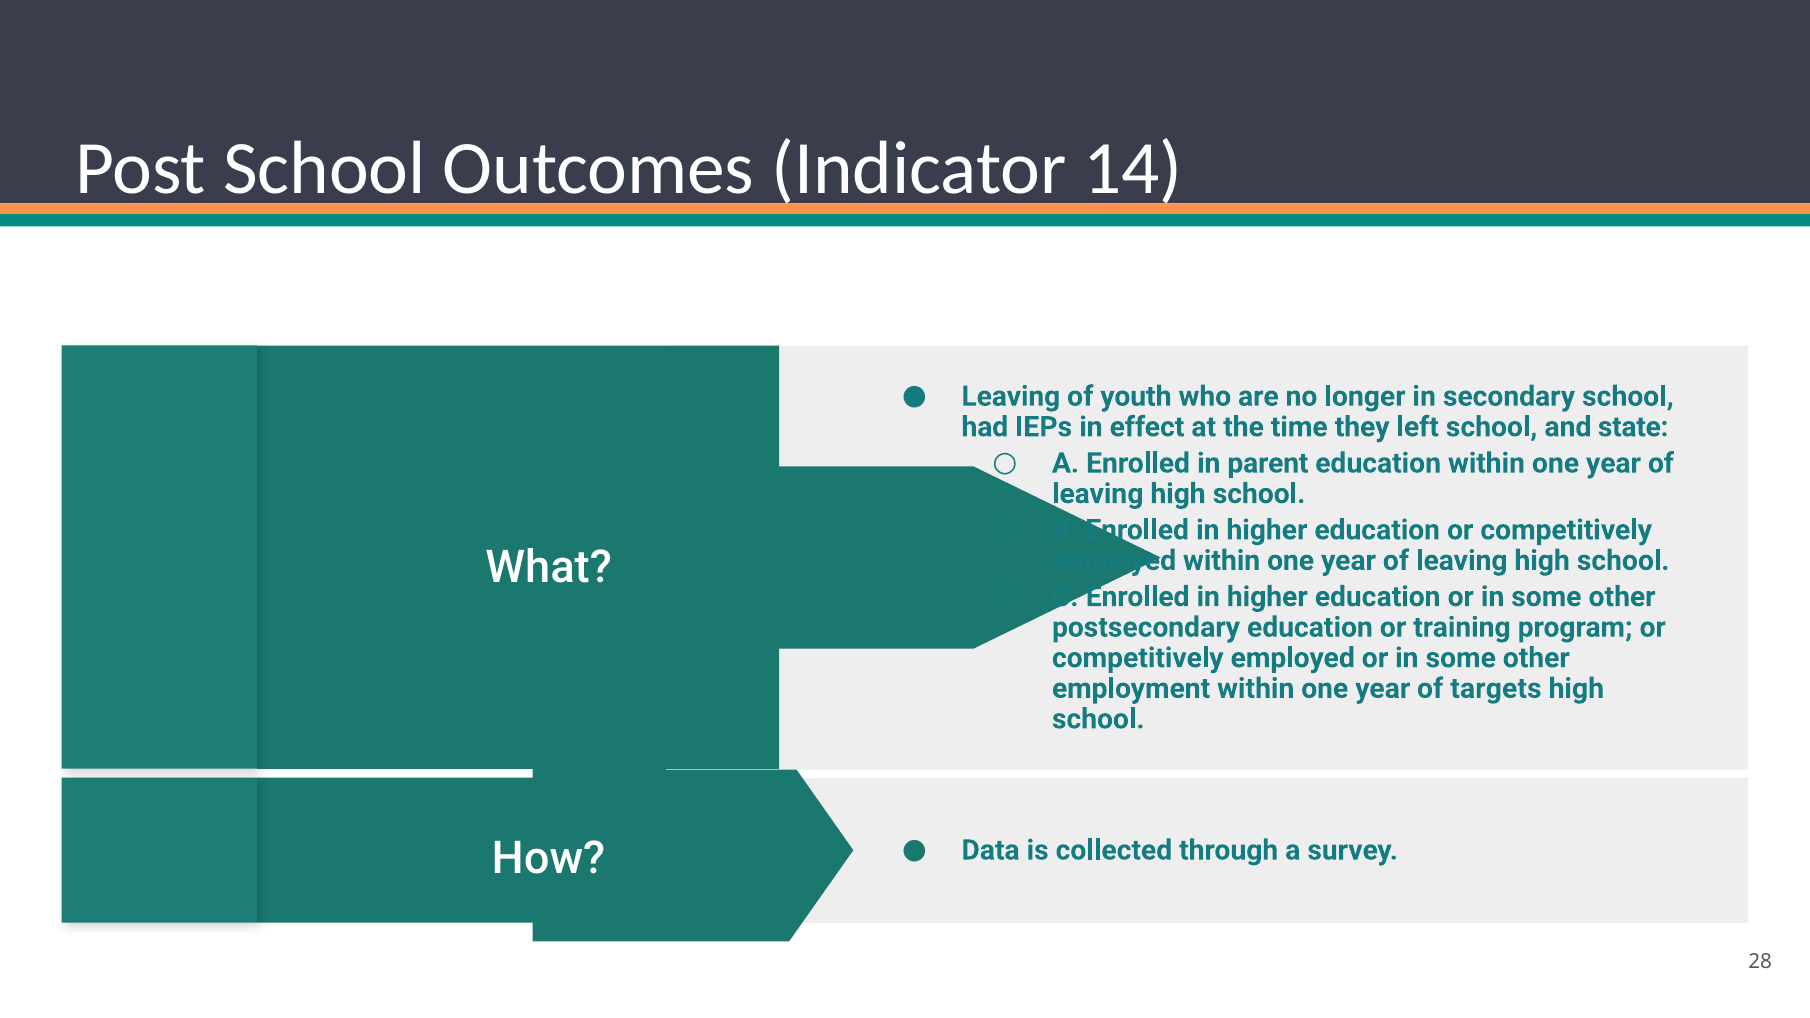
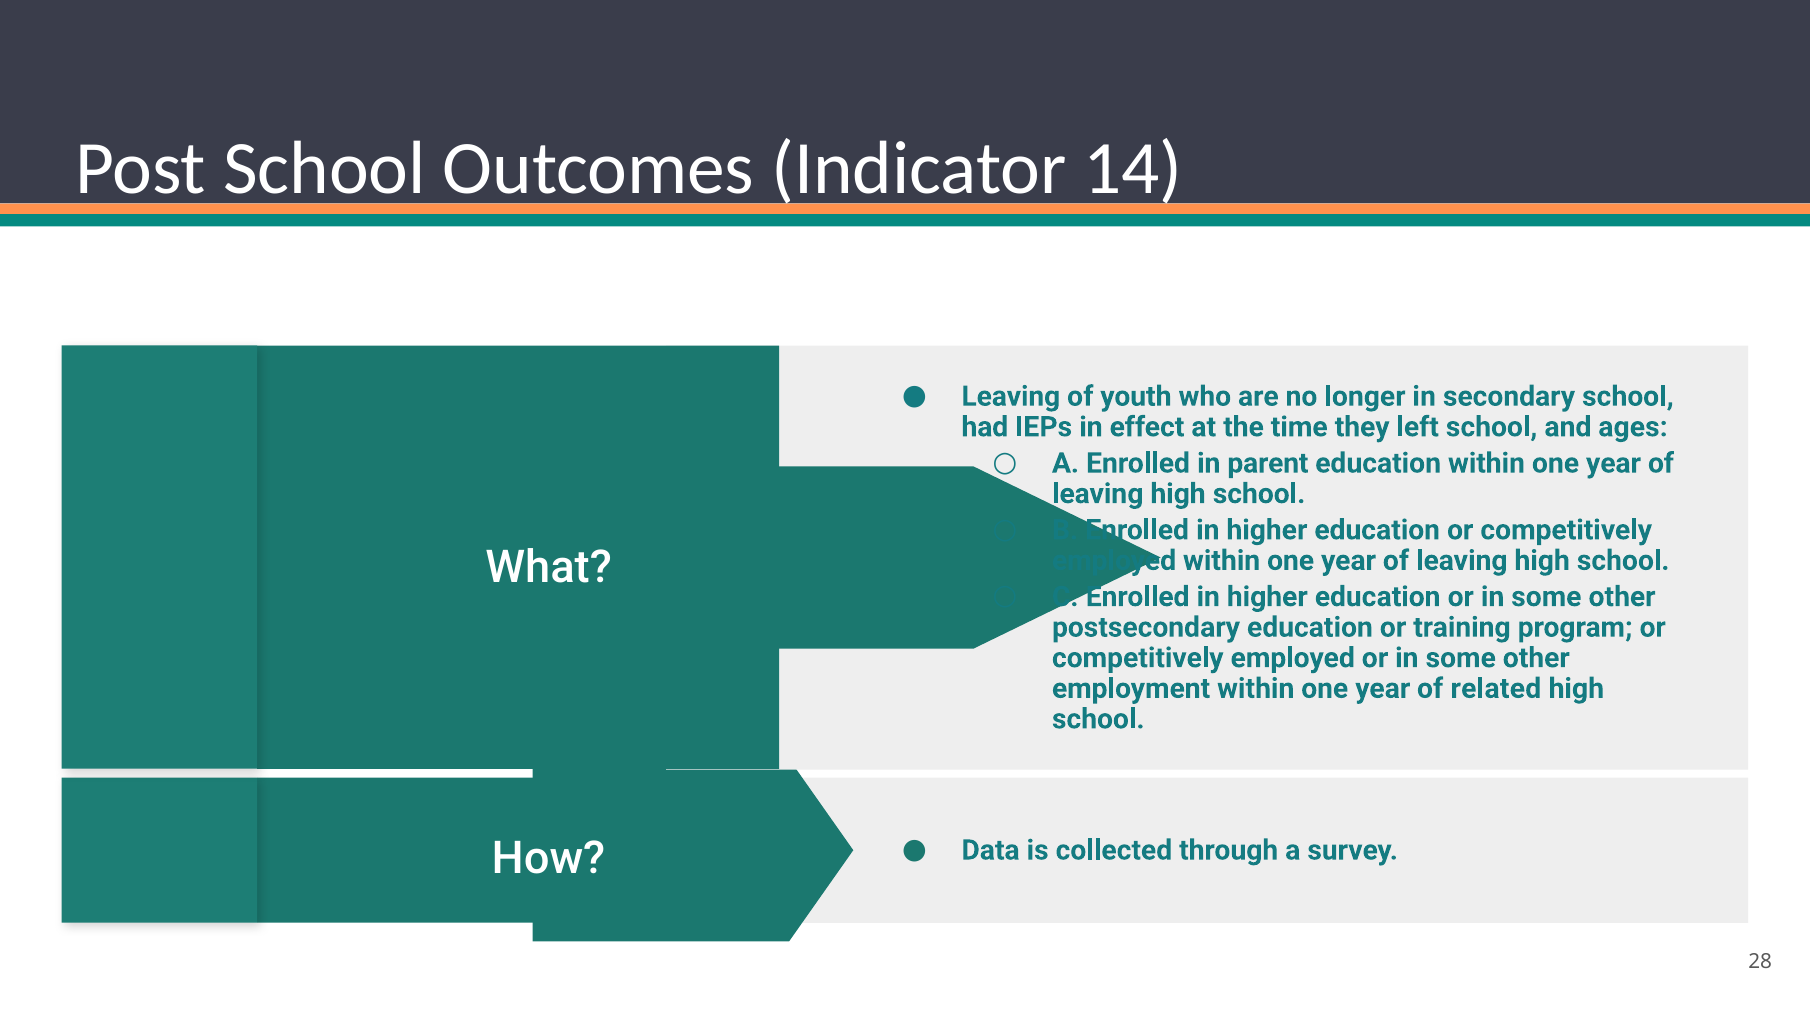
state: state -> ages
targets: targets -> related
